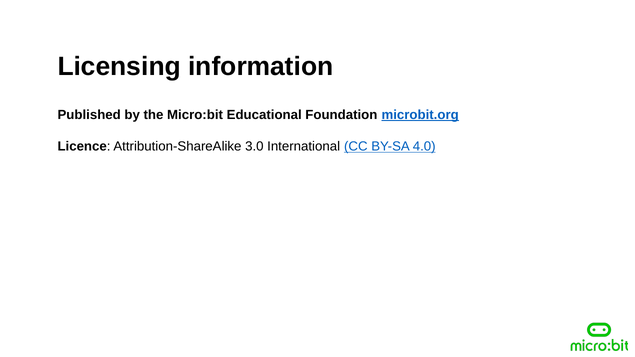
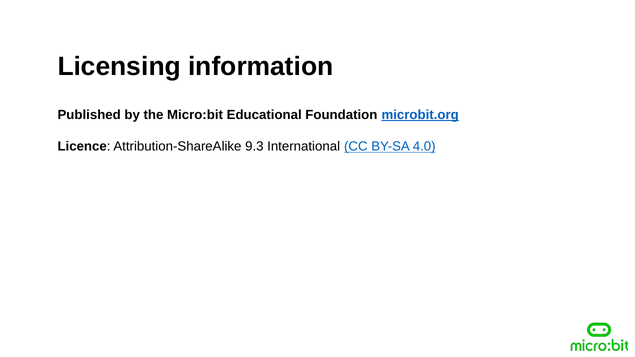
3.0: 3.0 -> 9.3
